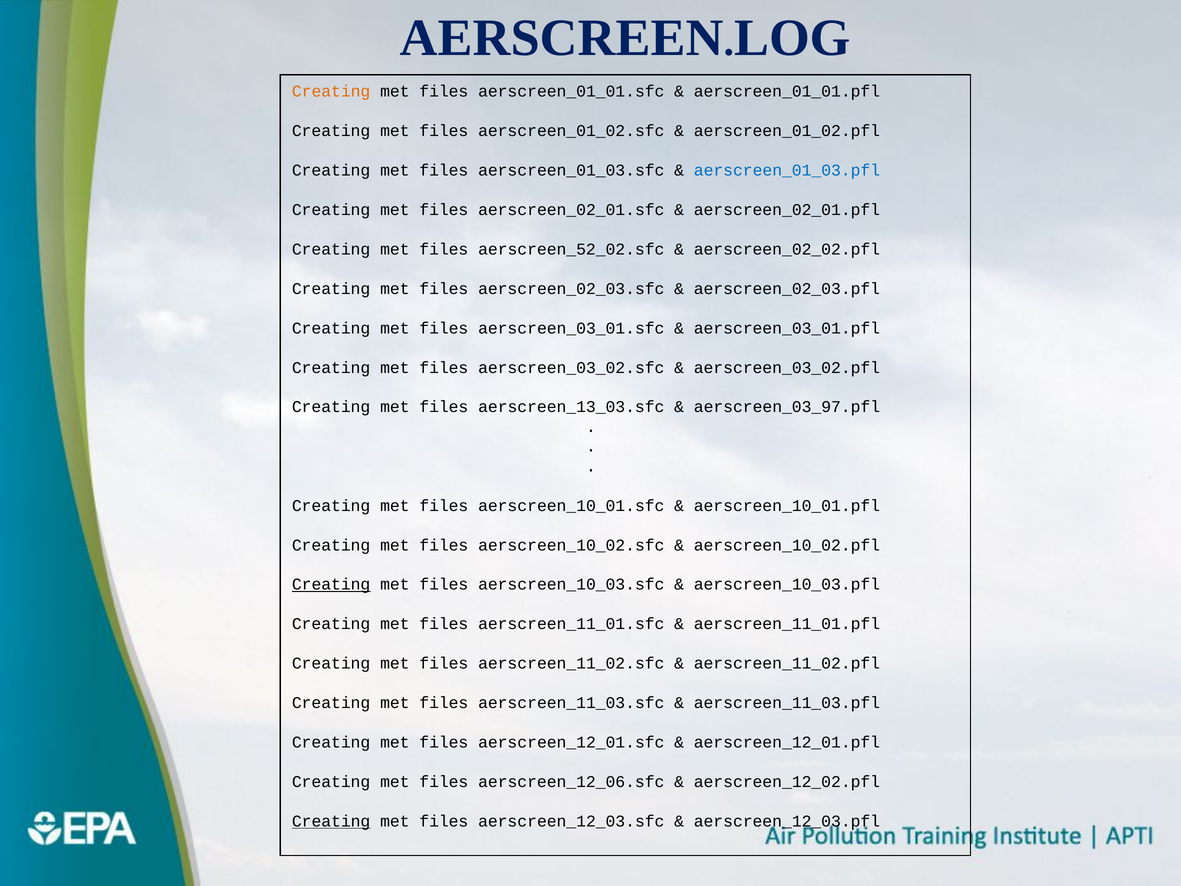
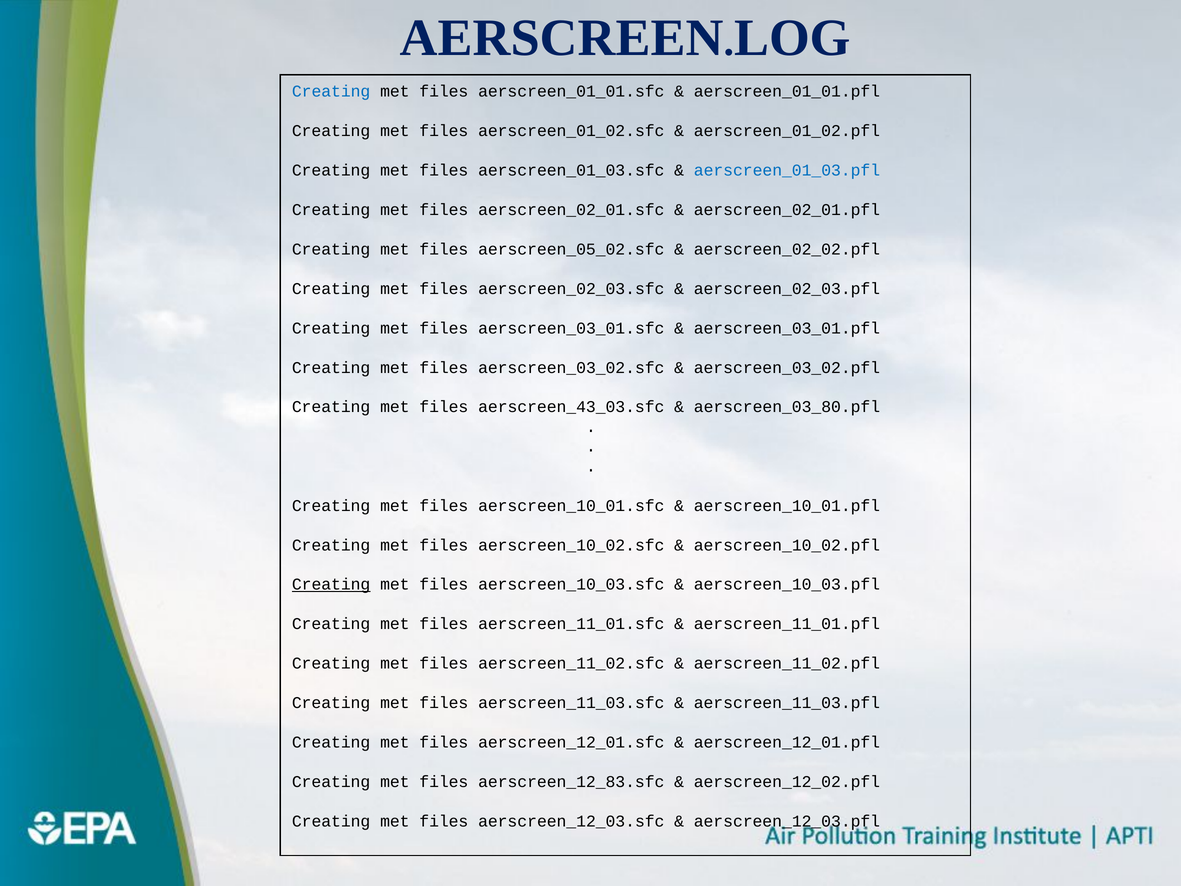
Creating at (331, 92) colour: orange -> blue
aerscreen_52_02.sfc: aerscreen_52_02.sfc -> aerscreen_05_02.sfc
aerscreen_13_03.sfc: aerscreen_13_03.sfc -> aerscreen_43_03.sfc
aerscreen_03_97.pfl: aerscreen_03_97.pfl -> aerscreen_03_80.pfl
aerscreen_12_06.sfc: aerscreen_12_06.sfc -> aerscreen_12_83.sfc
Creating at (331, 821) underline: present -> none
